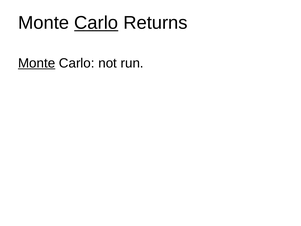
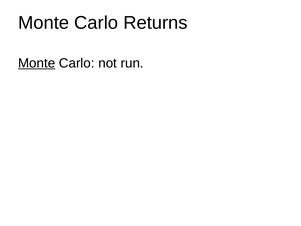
Carlo at (96, 23) underline: present -> none
